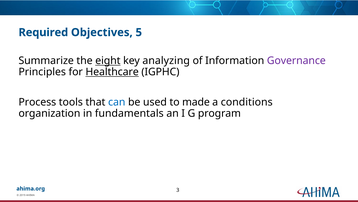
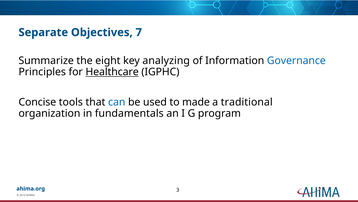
Required: Required -> Separate
5: 5 -> 7
eight underline: present -> none
Governance colour: purple -> blue
Process: Process -> Concise
conditions: conditions -> traditional
